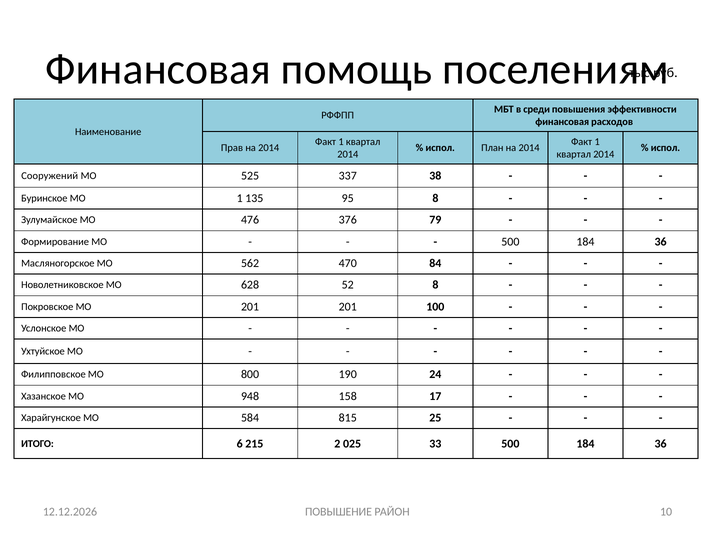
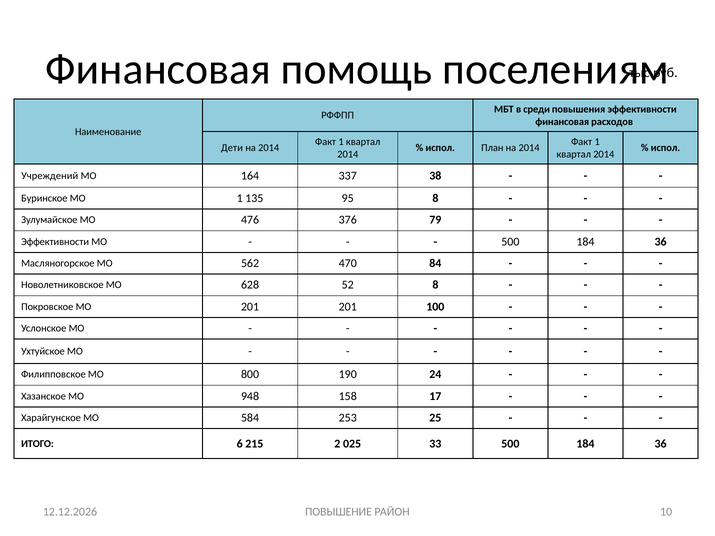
Прав: Прав -> Дети
Сооружений: Сооружений -> Учреждений
525: 525 -> 164
Формирование at (55, 242): Формирование -> Эффективности
815: 815 -> 253
